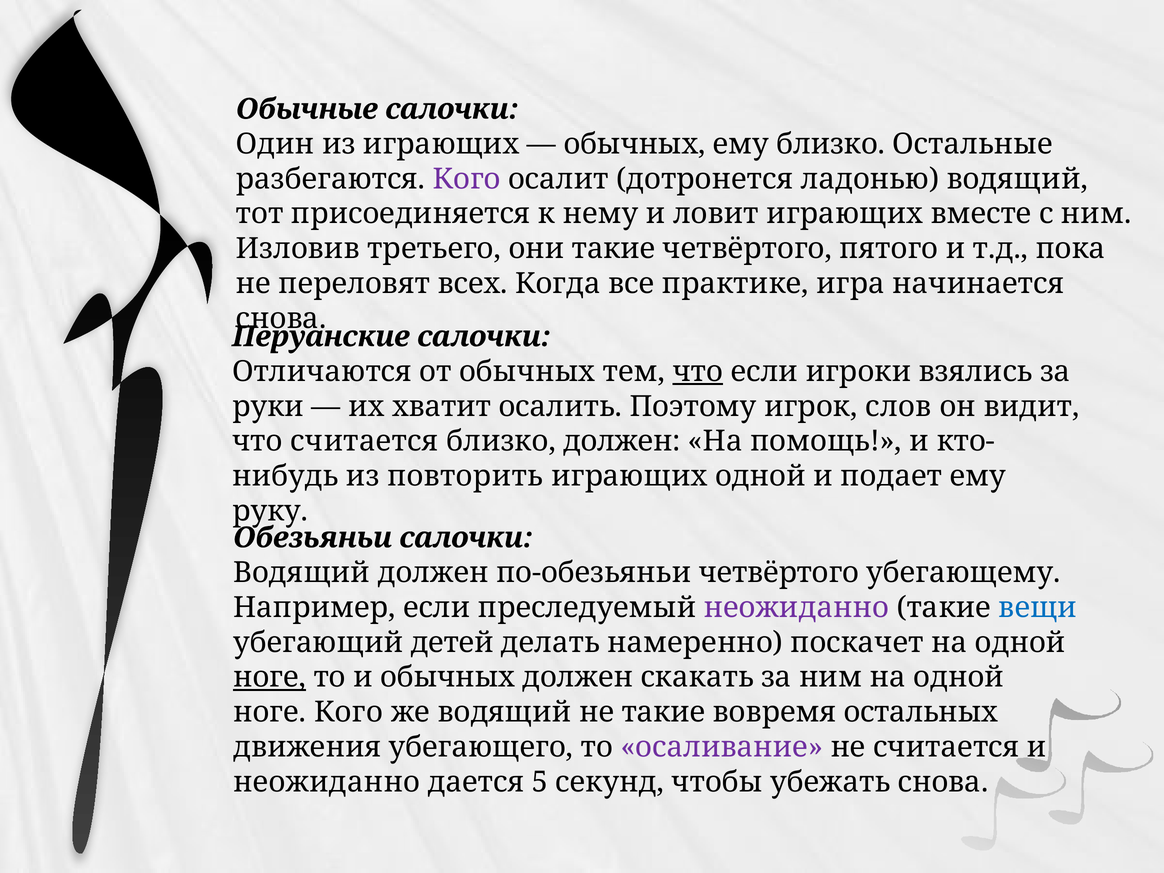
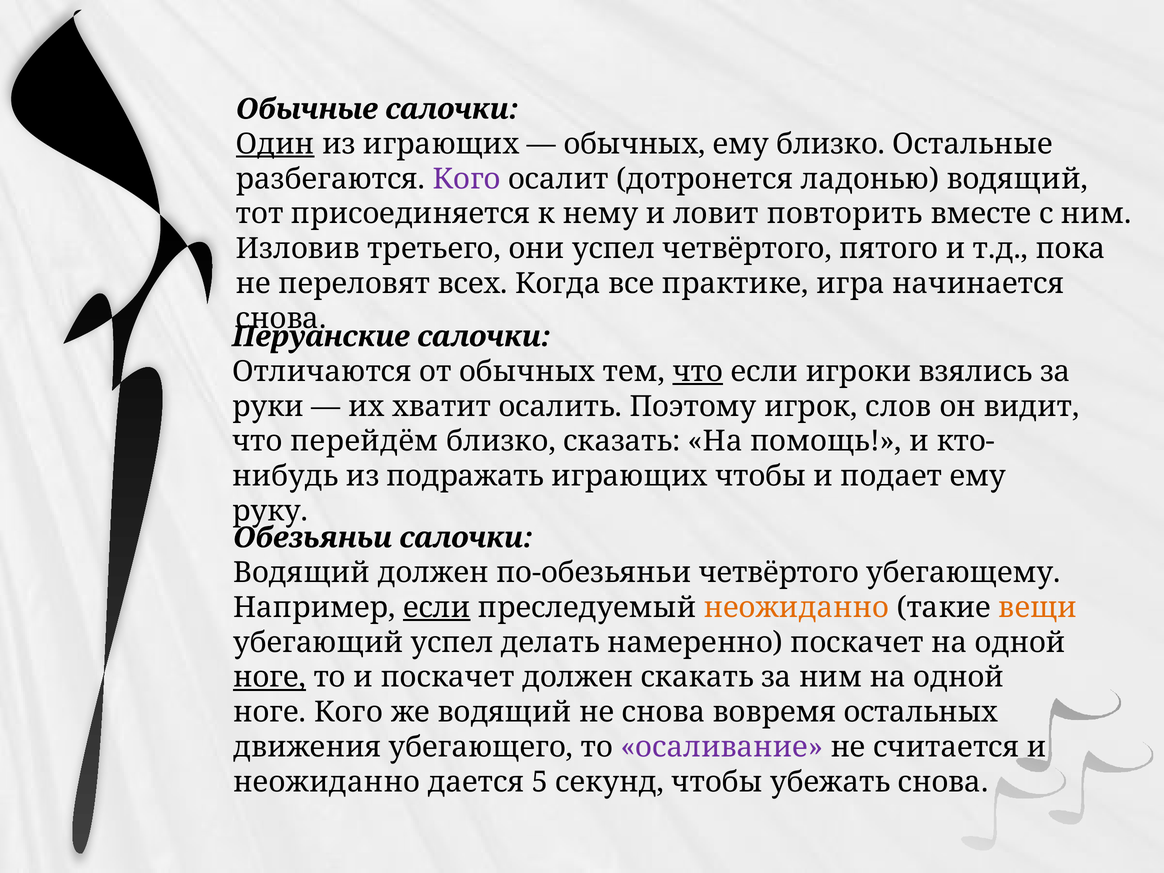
Один underline: none -> present
ловит играющих: играющих -> повторить
они такие: такие -> успел
что считается: считается -> перейдём
близко должен: должен -> сказать
повторить: повторить -> подражать
играющих одной: одной -> чтобы
если at (437, 608) underline: none -> present
неожиданно at (796, 608) colour: purple -> orange
вещи colour: blue -> orange
убегающий детей: детей -> успел
и обычных: обычных -> поскачет
не такие: такие -> снова
